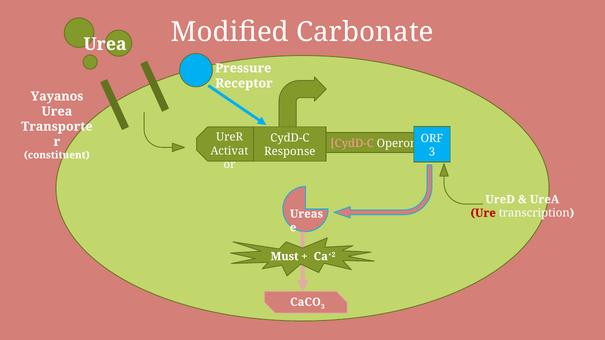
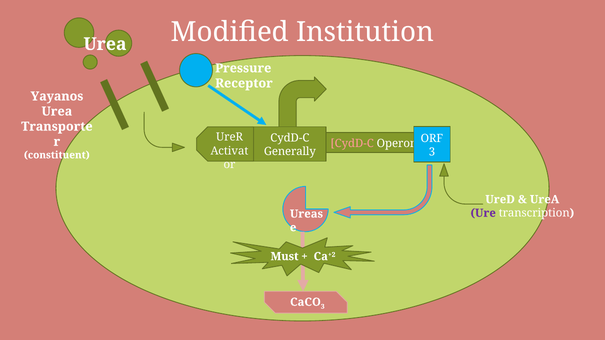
Carbonate: Carbonate -> Institution
Response: Response -> Generally
Ure colour: red -> purple
